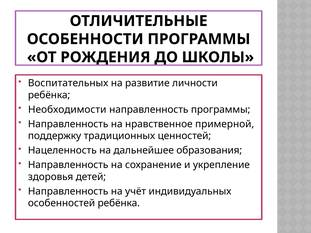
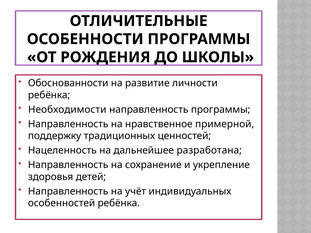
Воспитательных: Воспитательных -> Обоснованности
образования: образования -> разработана
